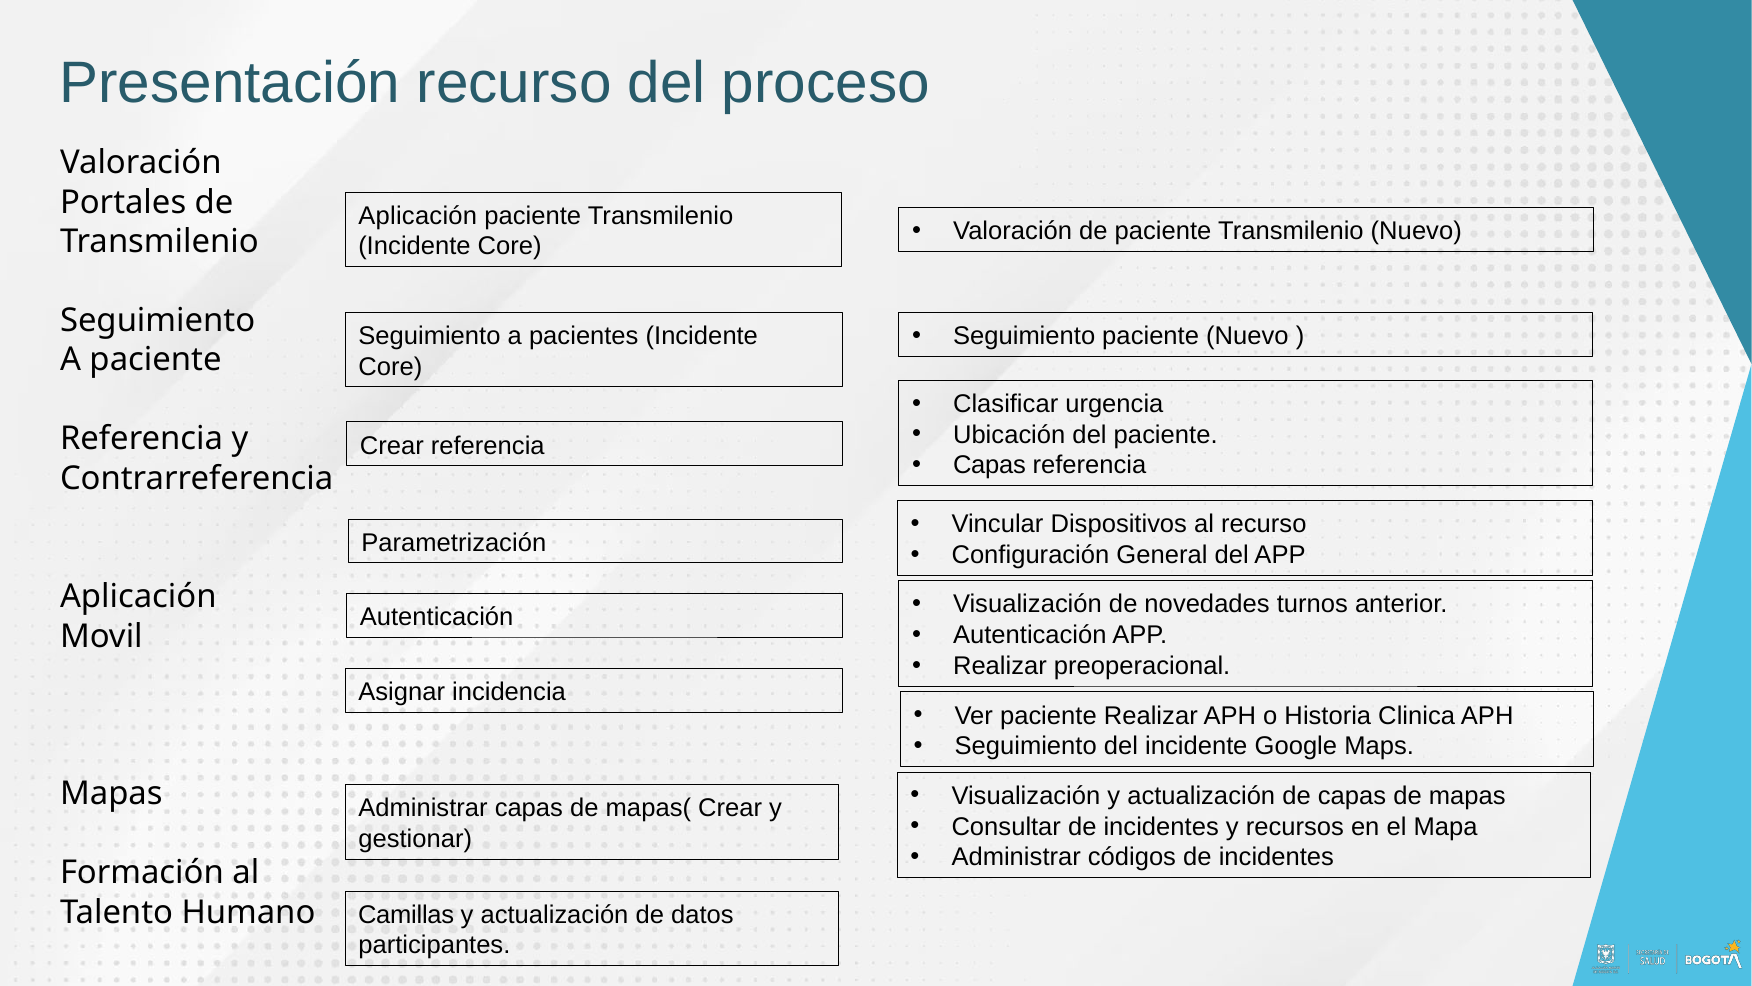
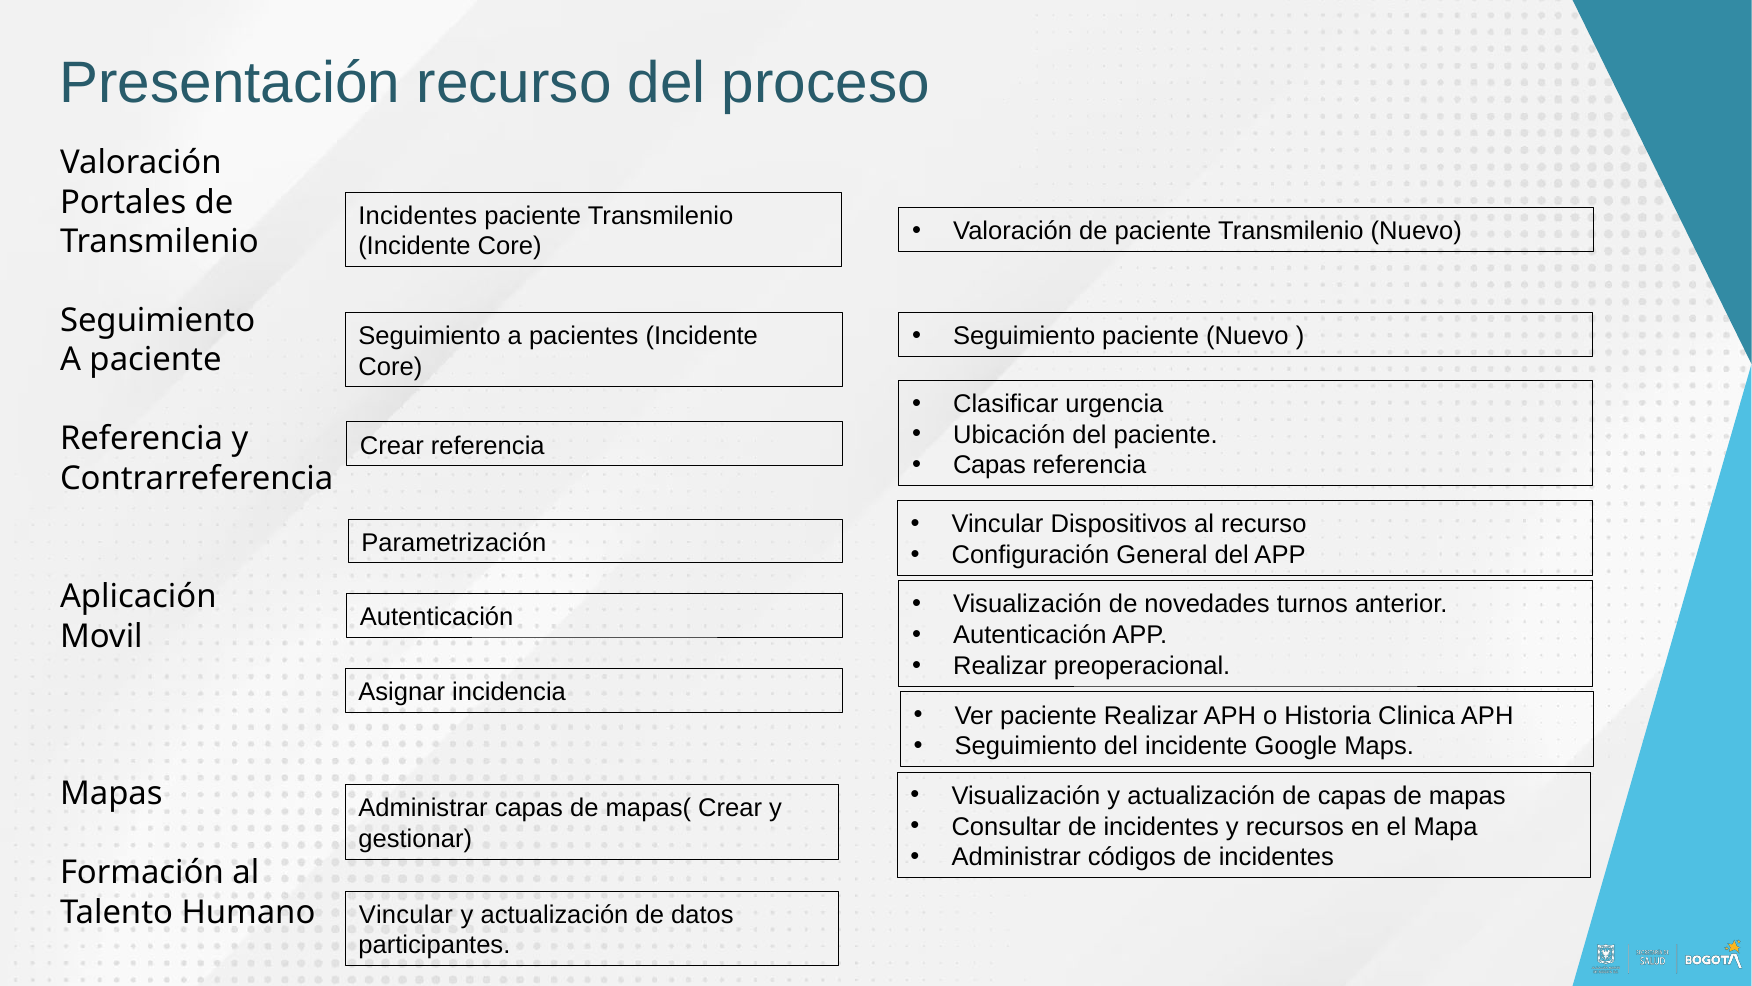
Aplicación at (418, 216): Aplicación -> Incidentes
Camillas at (406, 914): Camillas -> Vincular
